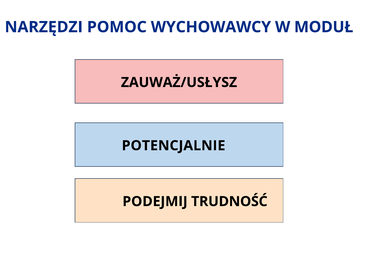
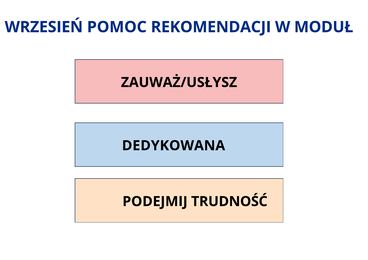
NARZĘDZI: NARZĘDZI -> WRZESIEŃ
WYCHOWAWCY: WYCHOWAWCY -> REKOMENDACJI
POTENCJALNIE: POTENCJALNIE -> DEDYKOWANA
